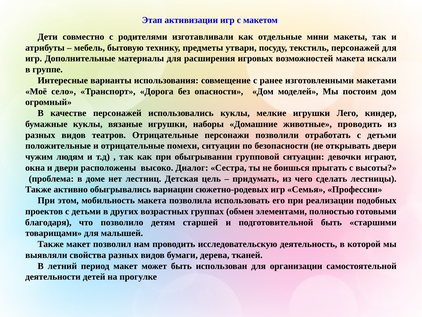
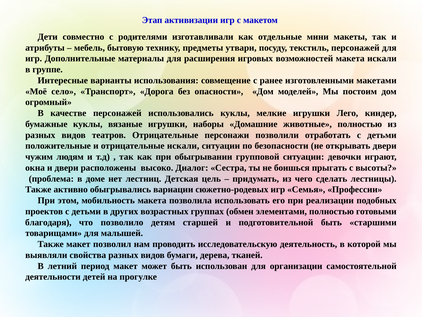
животные проводить: проводить -> полностью
отрицательные помехи: помехи -> искали
